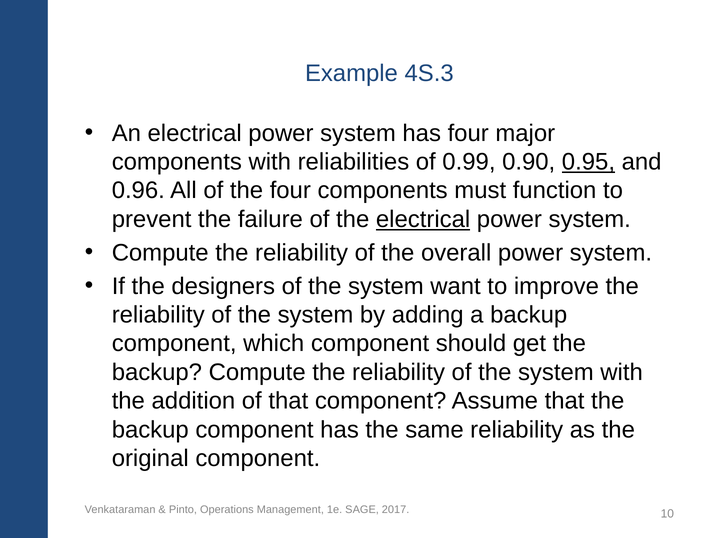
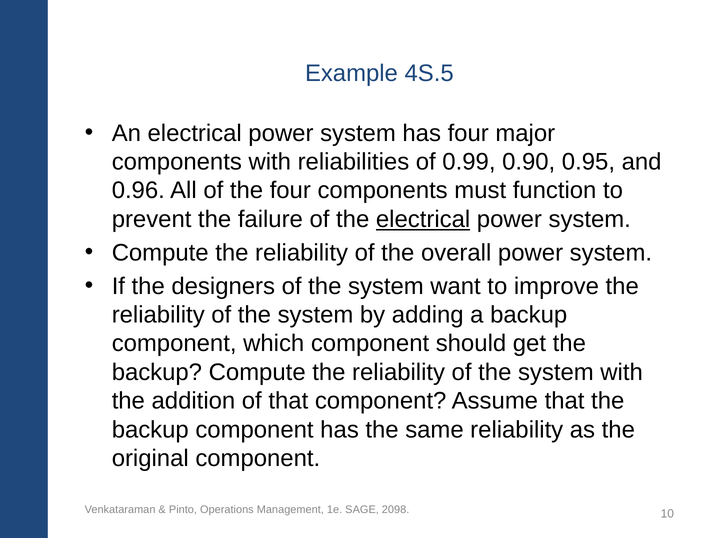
4S.3: 4S.3 -> 4S.5
0.95 underline: present -> none
2017: 2017 -> 2098
